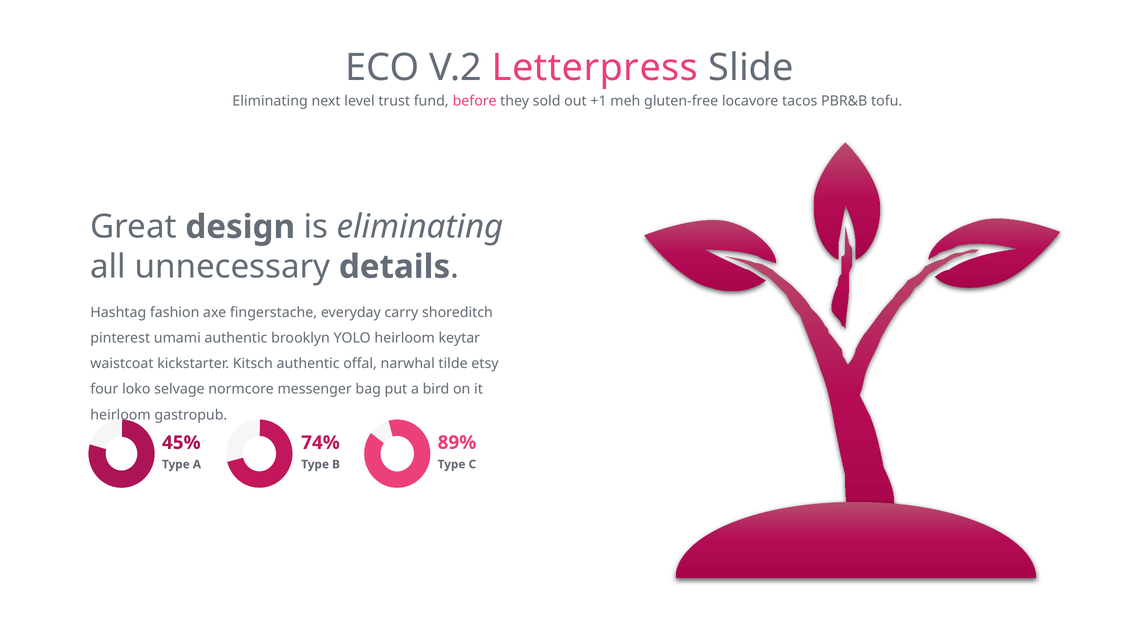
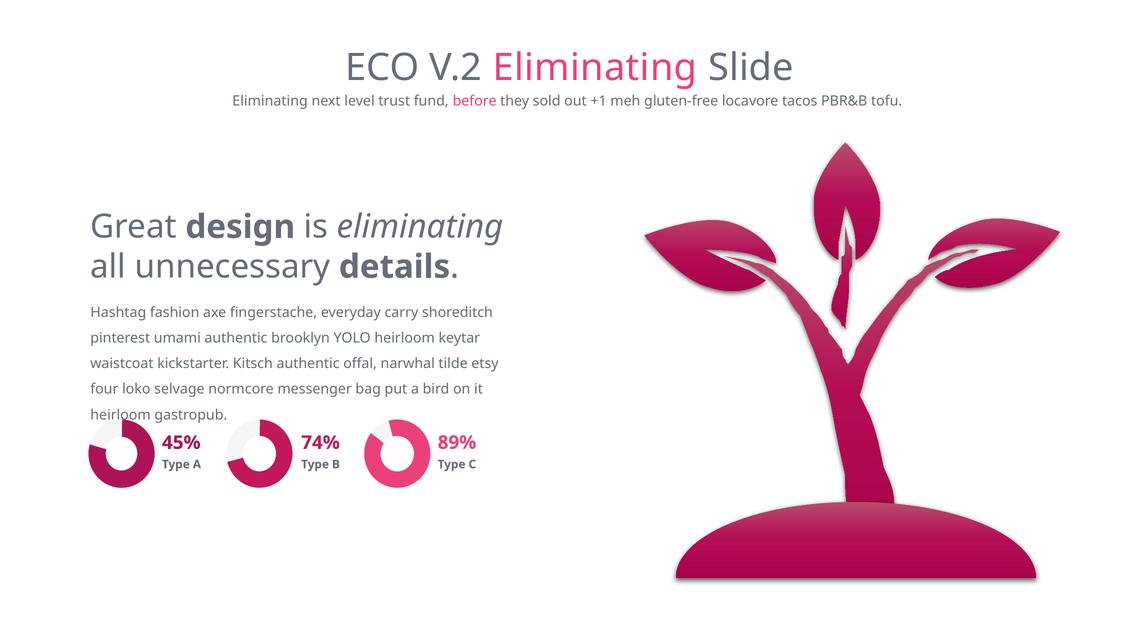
V.2 Letterpress: Letterpress -> Eliminating
